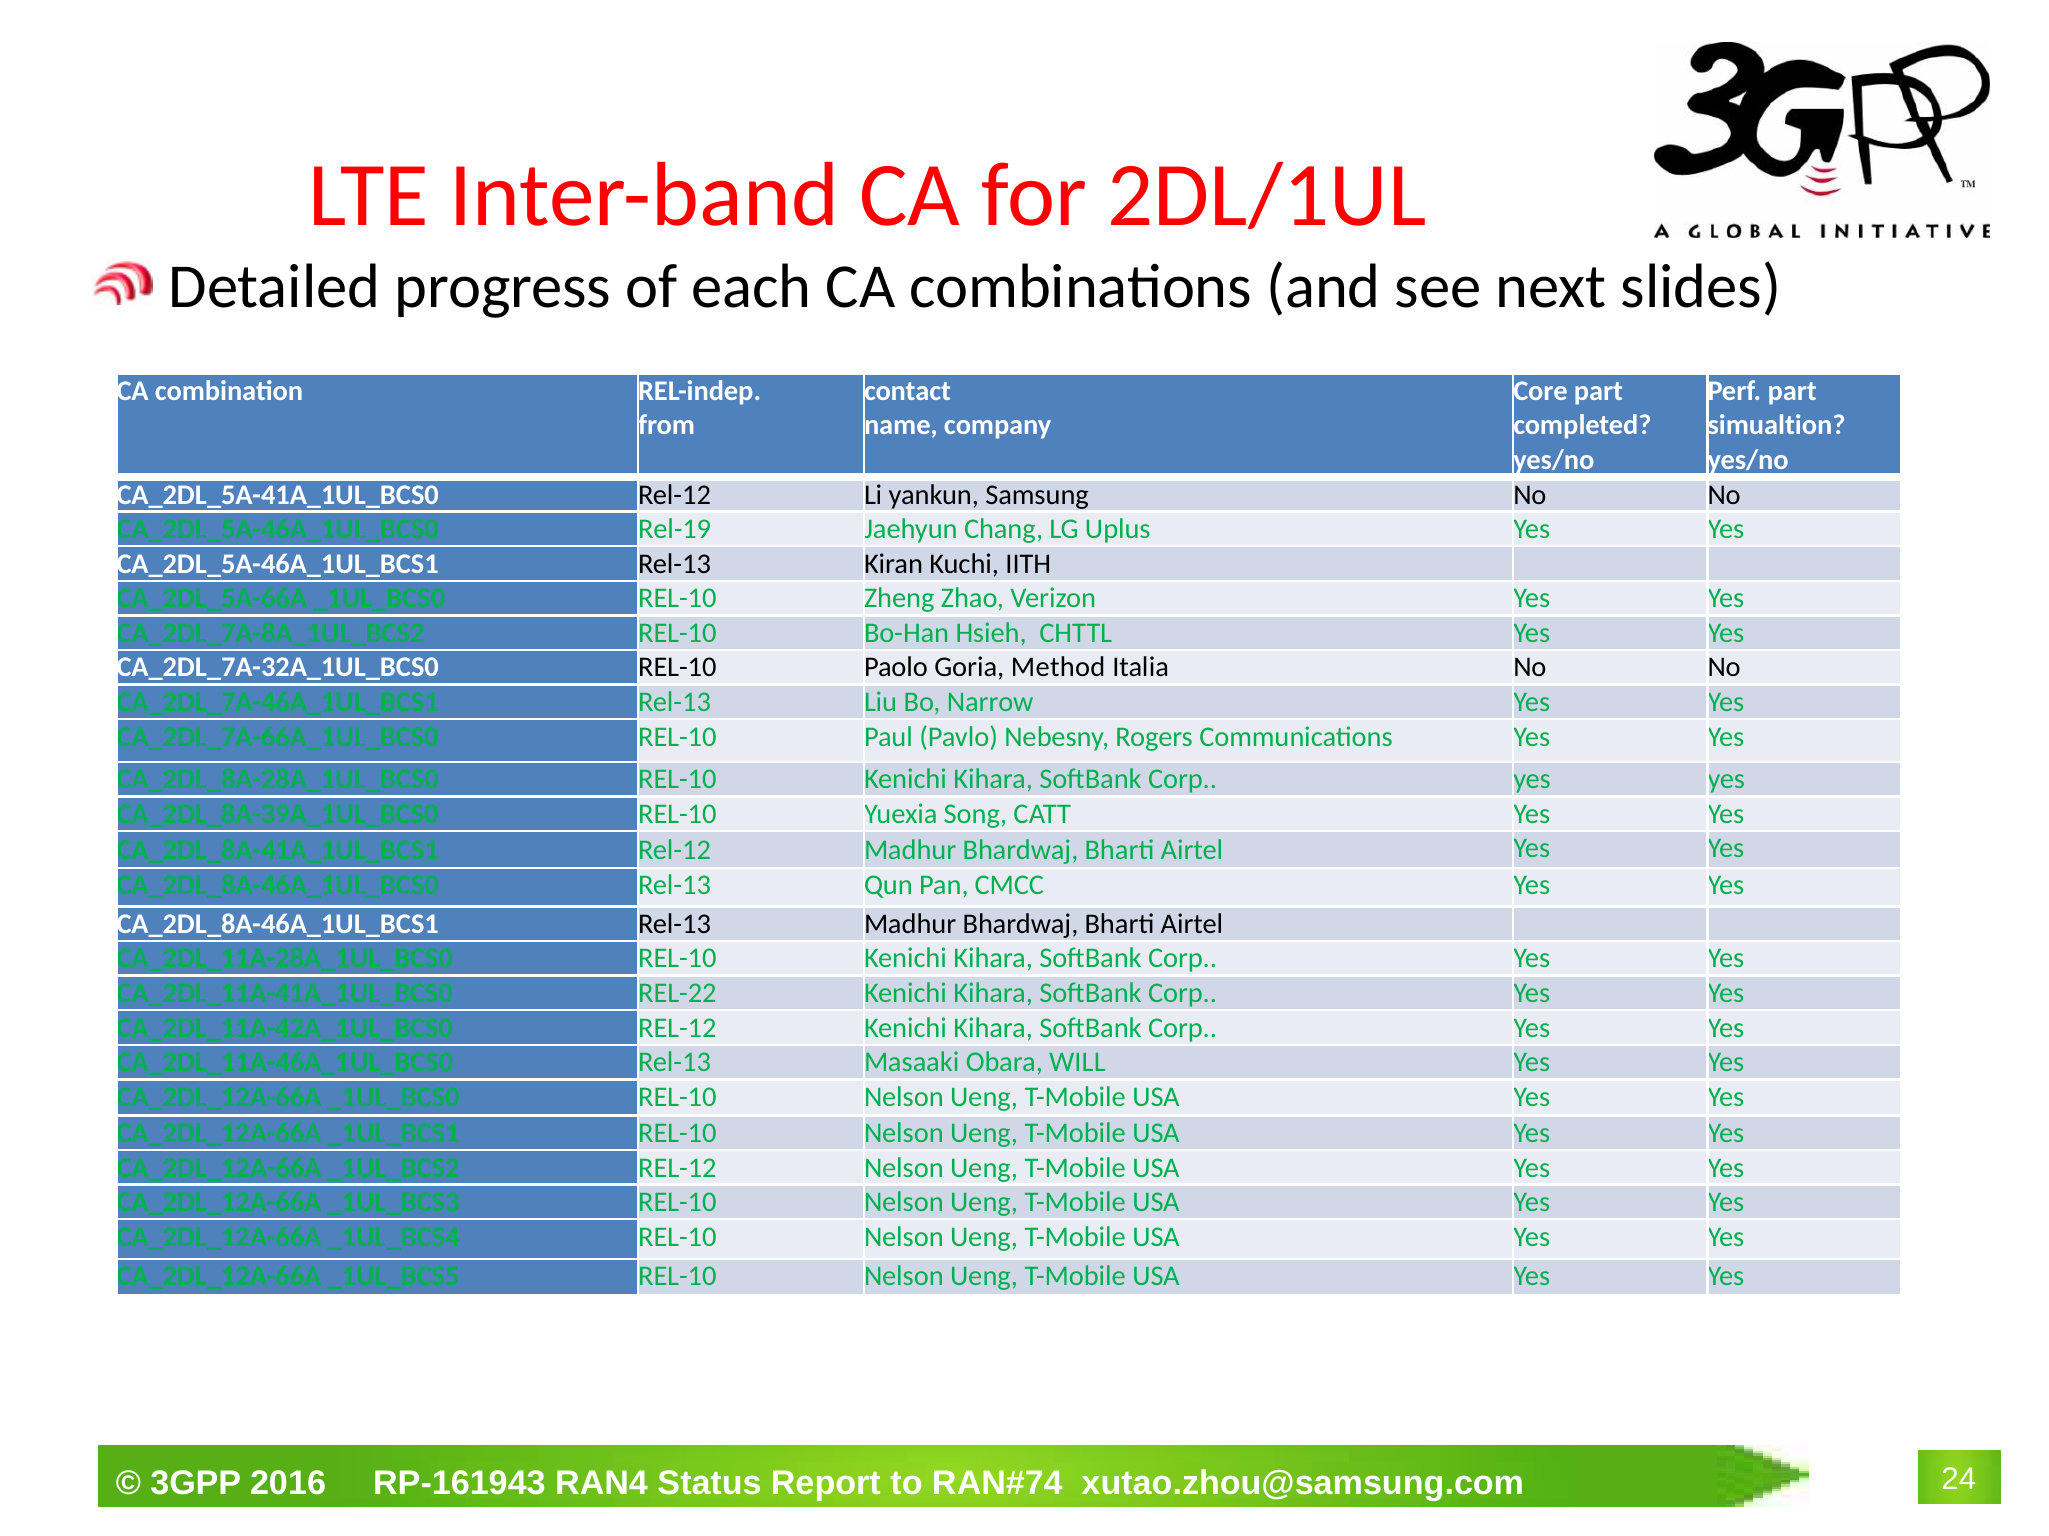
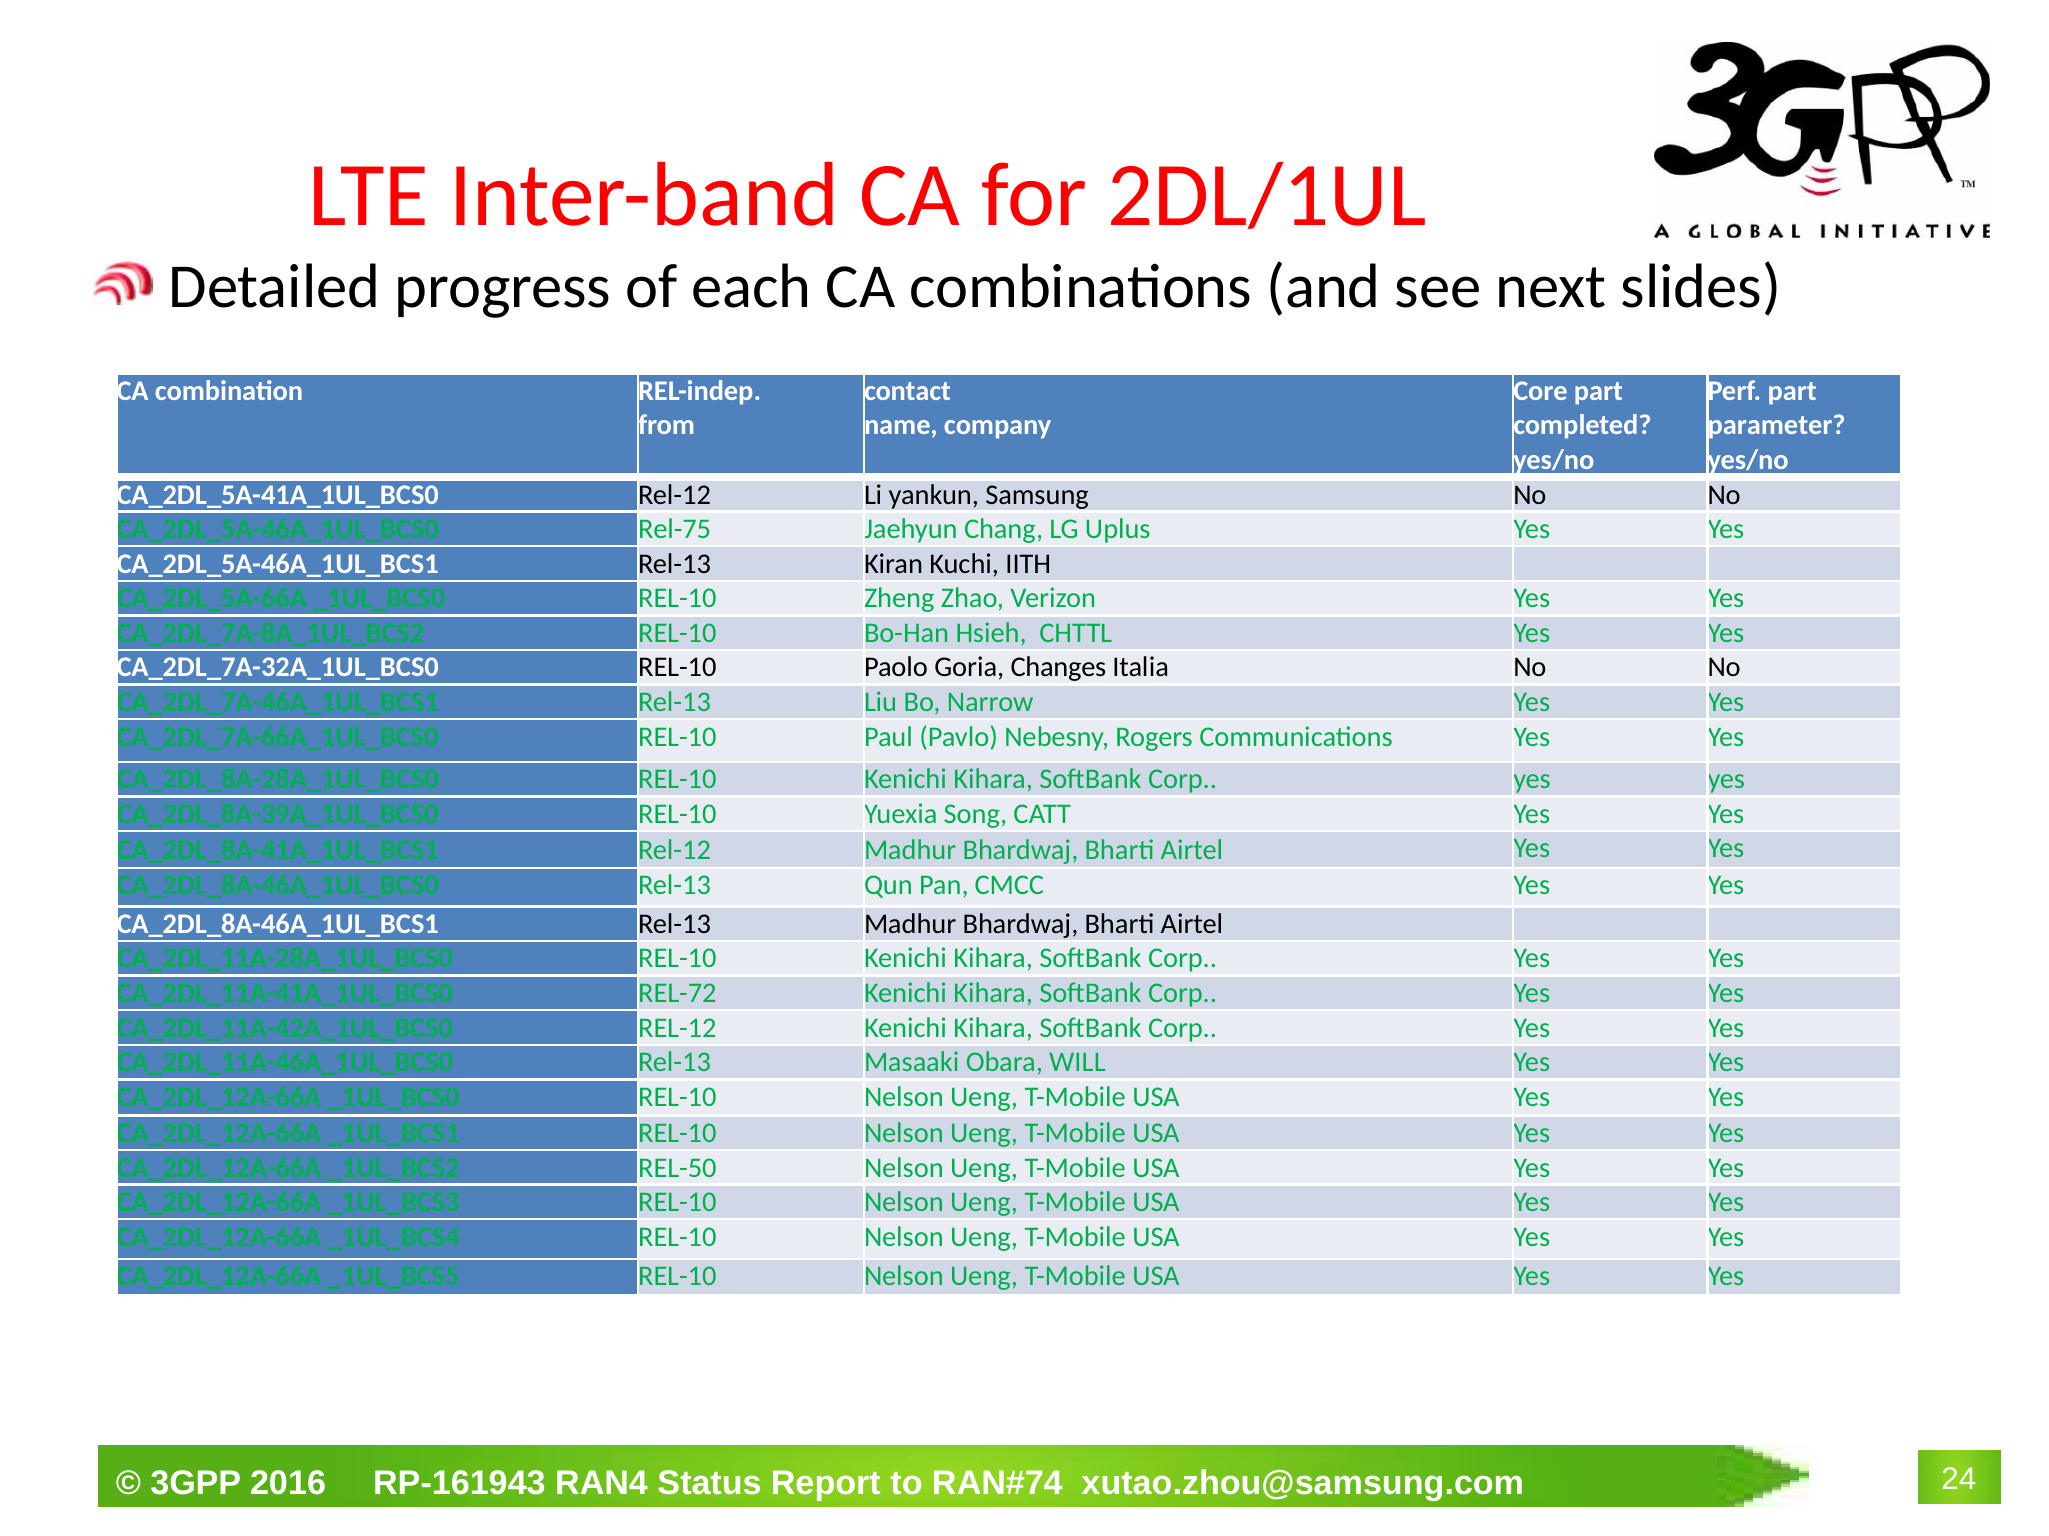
simualtion: simualtion -> parameter
Rel-19: Rel-19 -> Rel-75
Method: Method -> Changes
REL-22: REL-22 -> REL-72
REL-12 at (677, 1168): REL-12 -> REL-50
